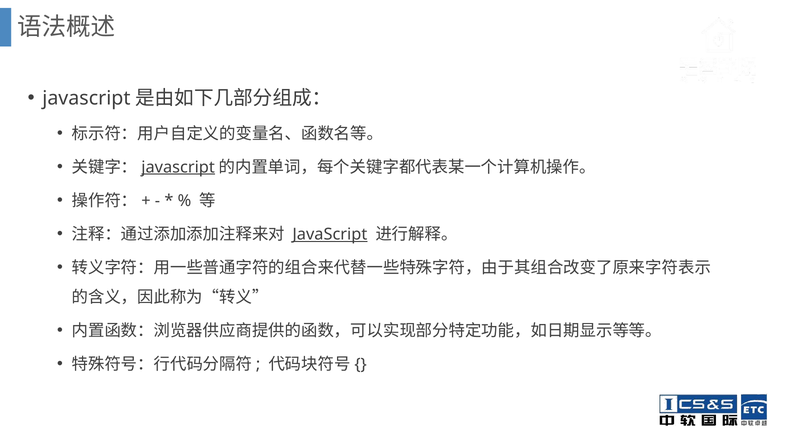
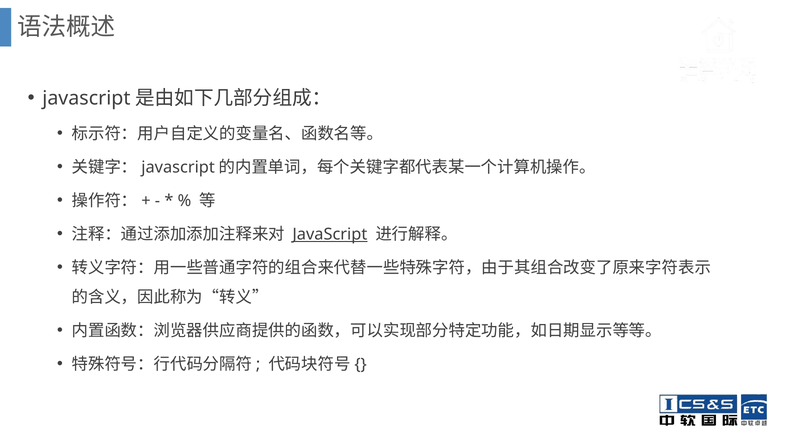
javascript at (178, 167) underline: present -> none
